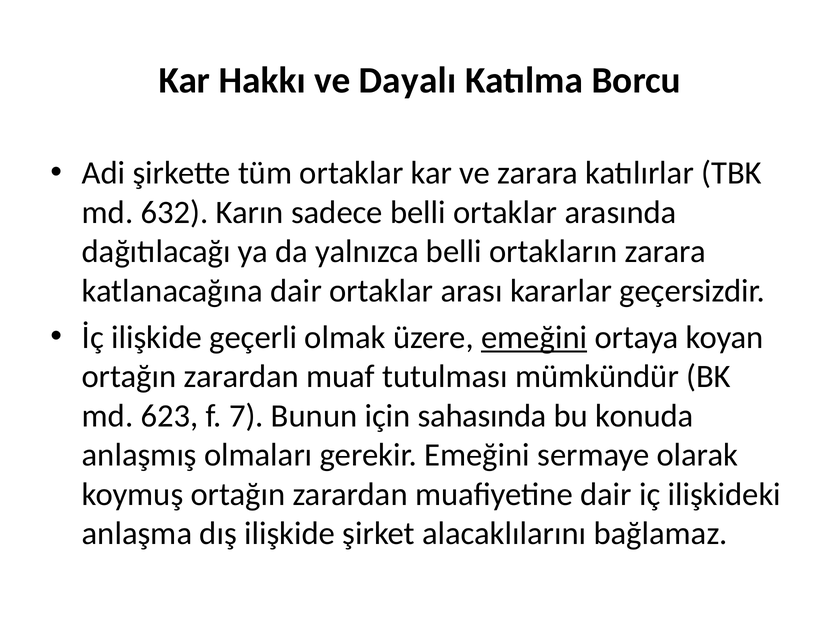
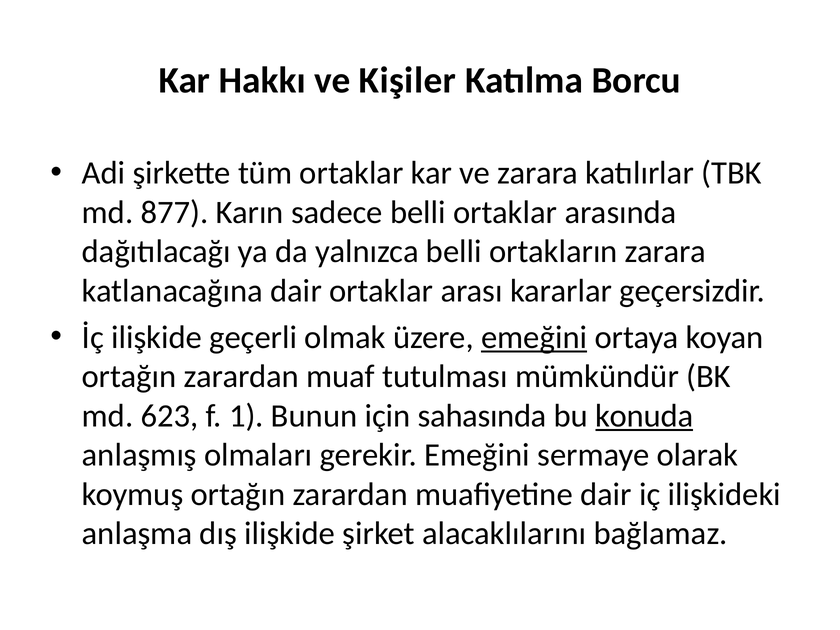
Dayalı: Dayalı -> Kişiler
632: 632 -> 877
7: 7 -> 1
konuda underline: none -> present
